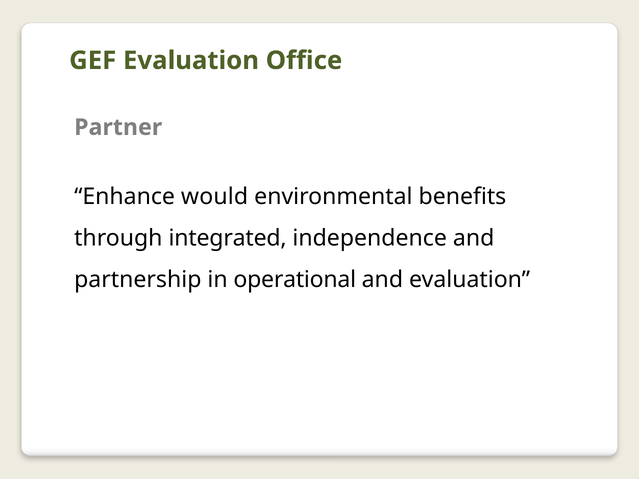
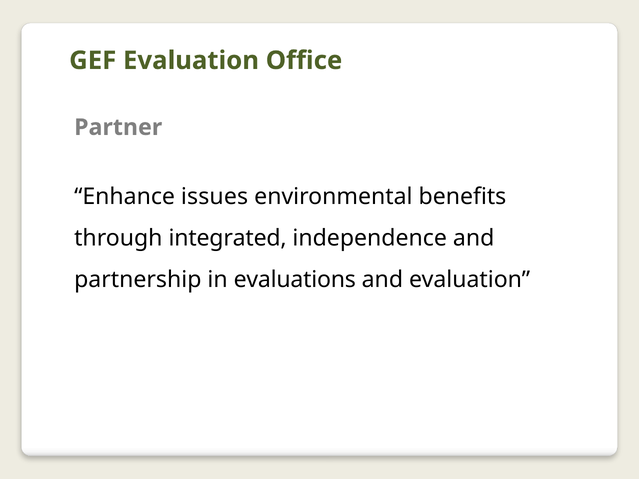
would: would -> issues
operational: operational -> evaluations
